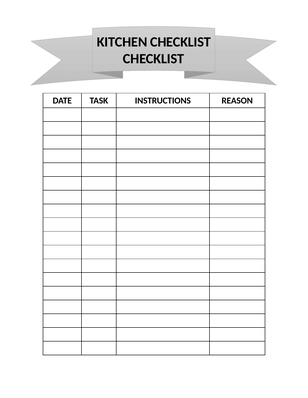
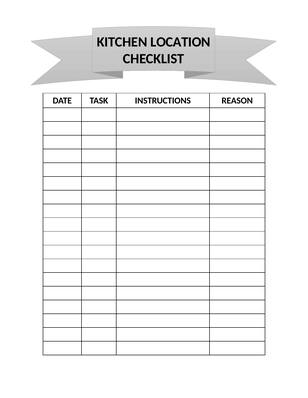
KITCHEN CHECKLIST: CHECKLIST -> LOCATION
